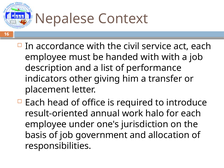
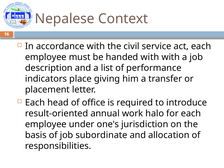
other: other -> place
government: government -> subordinate
